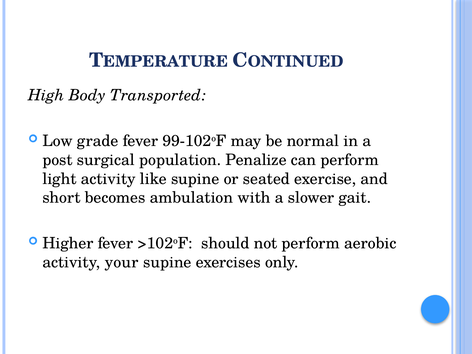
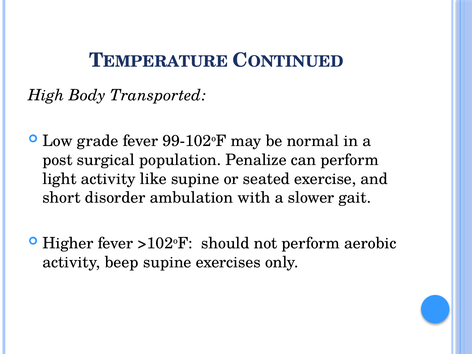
becomes: becomes -> disorder
your: your -> beep
